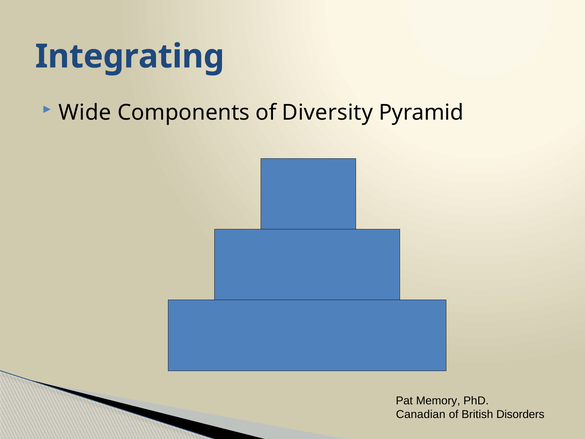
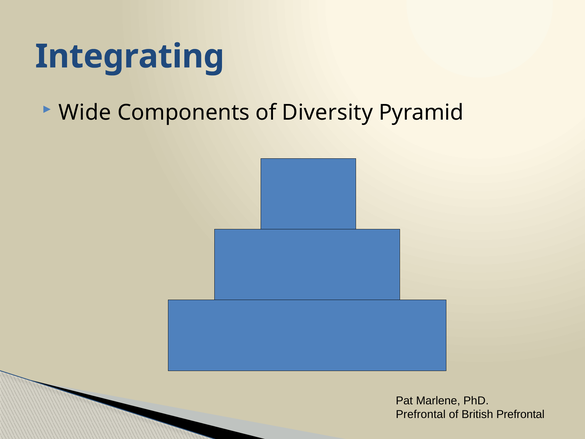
Memory: Memory -> Marlene
Canadian at (421, 414): Canadian -> Prefrontal
British Disorders: Disorders -> Prefrontal
